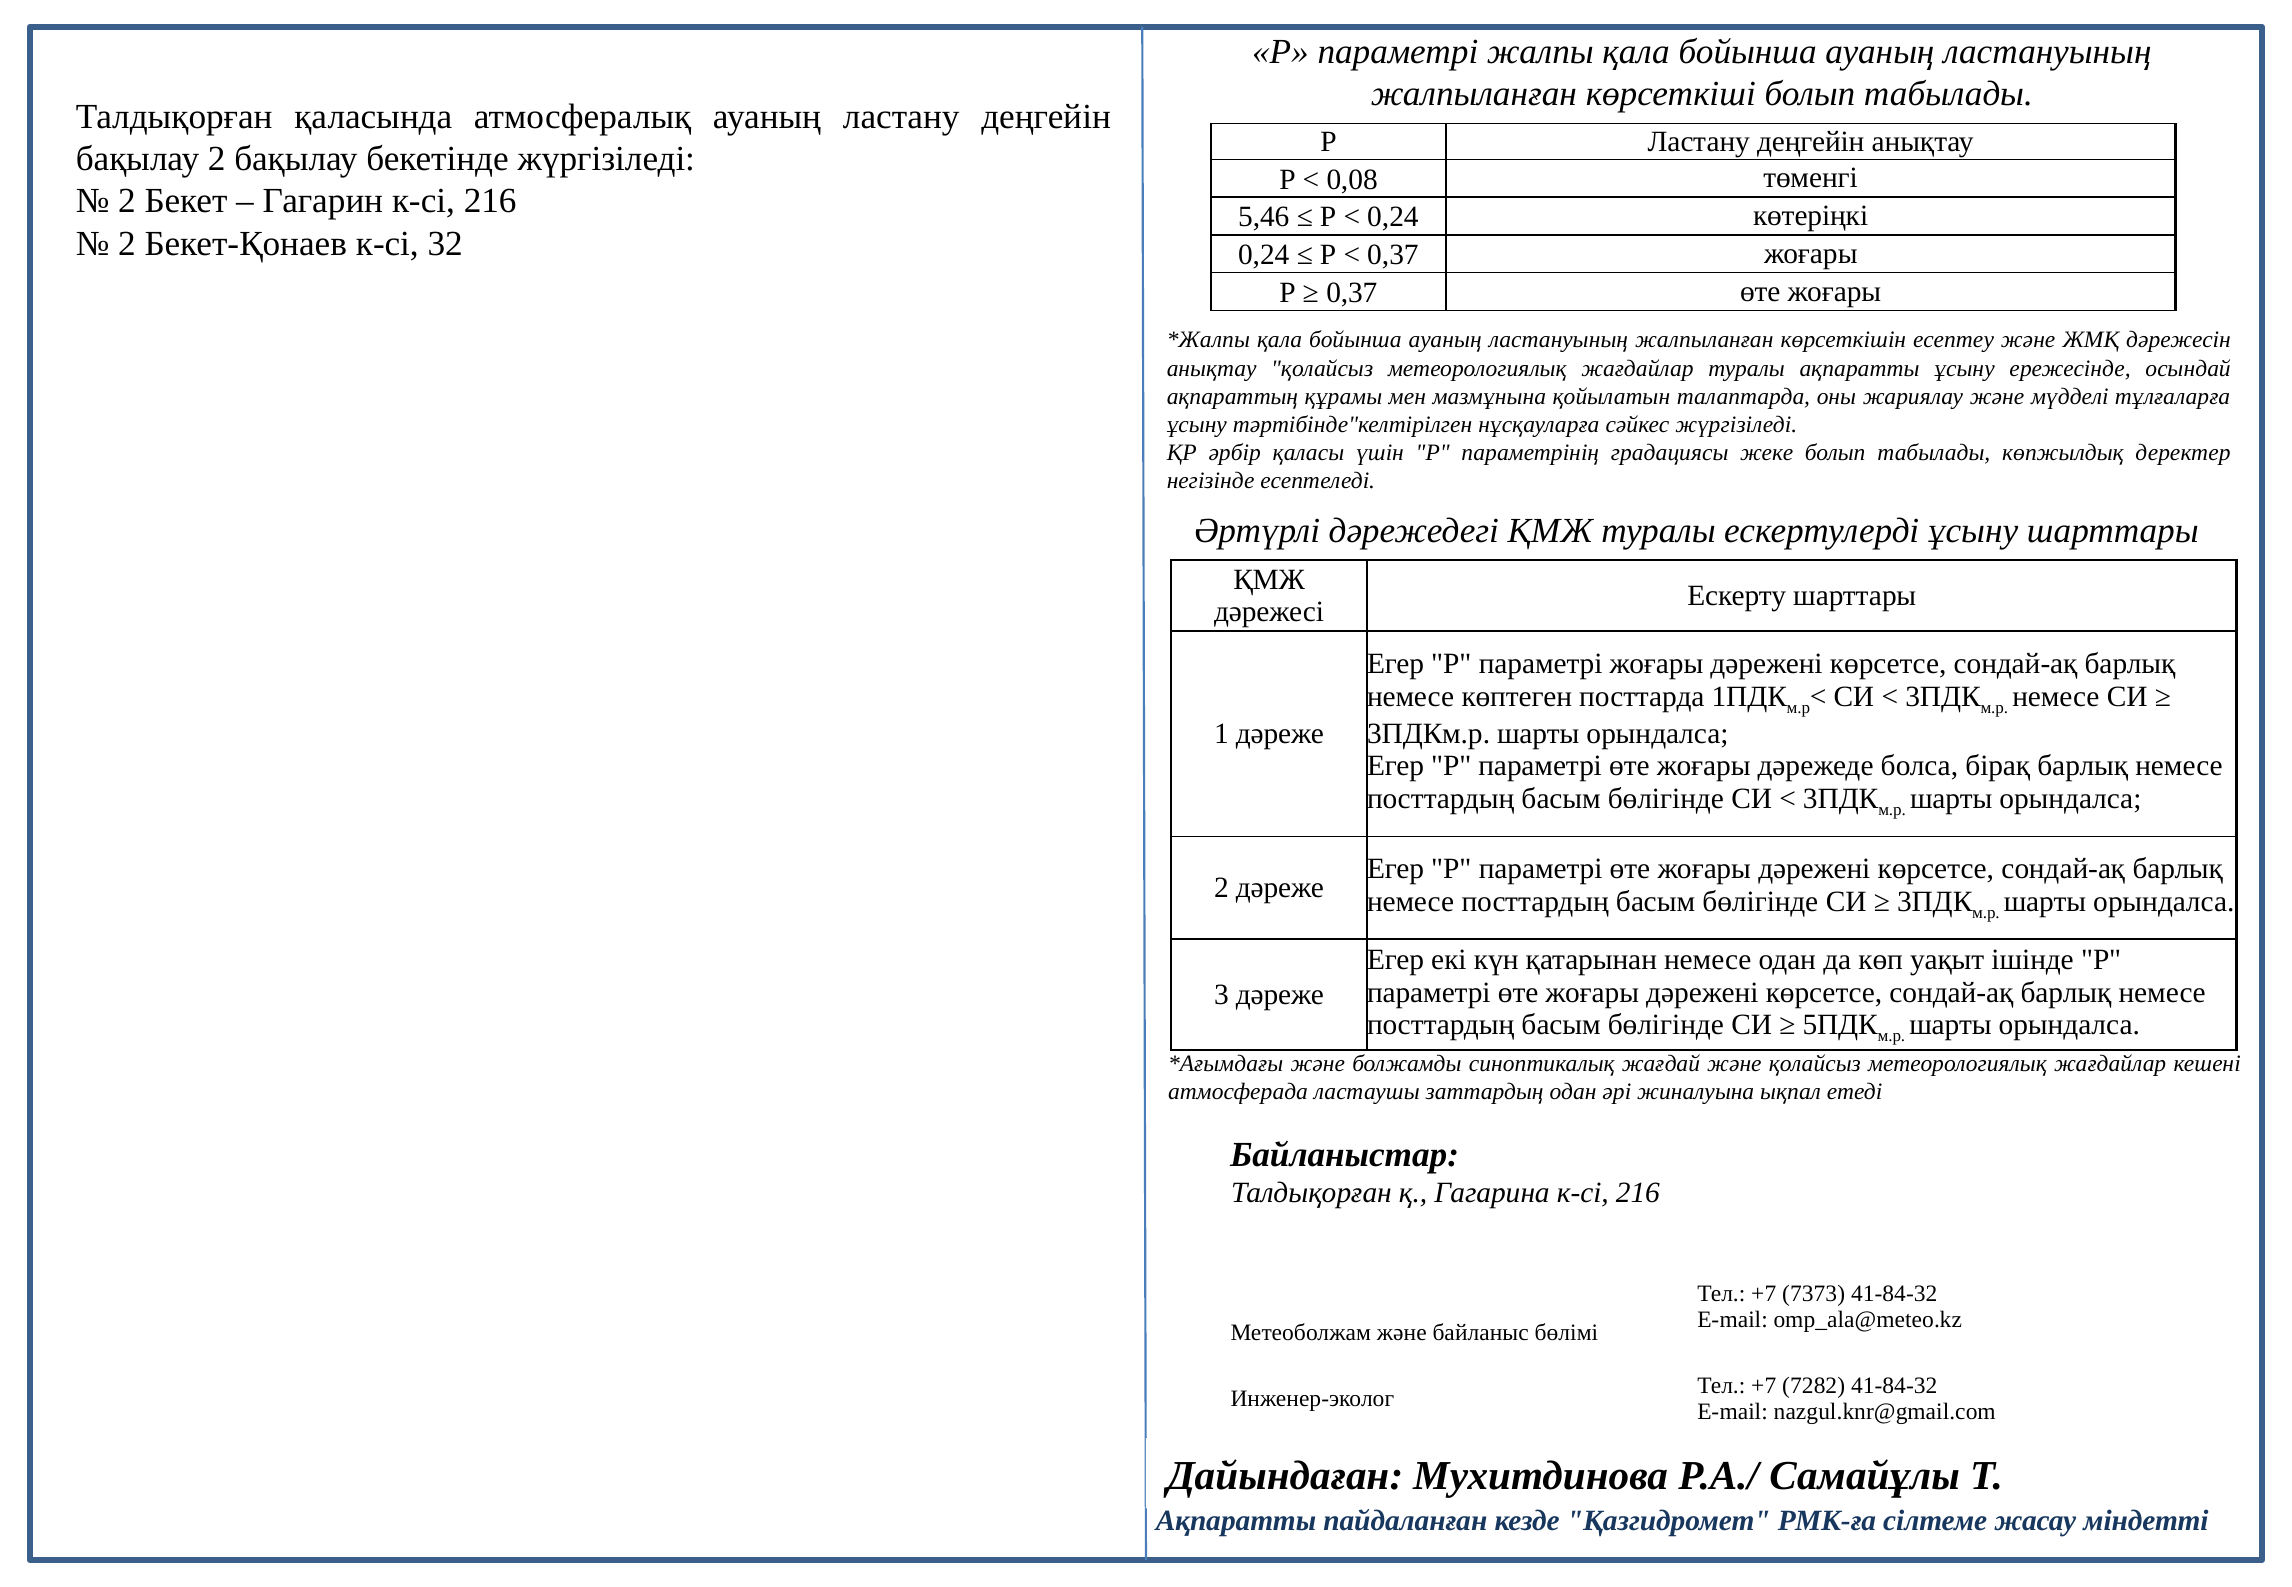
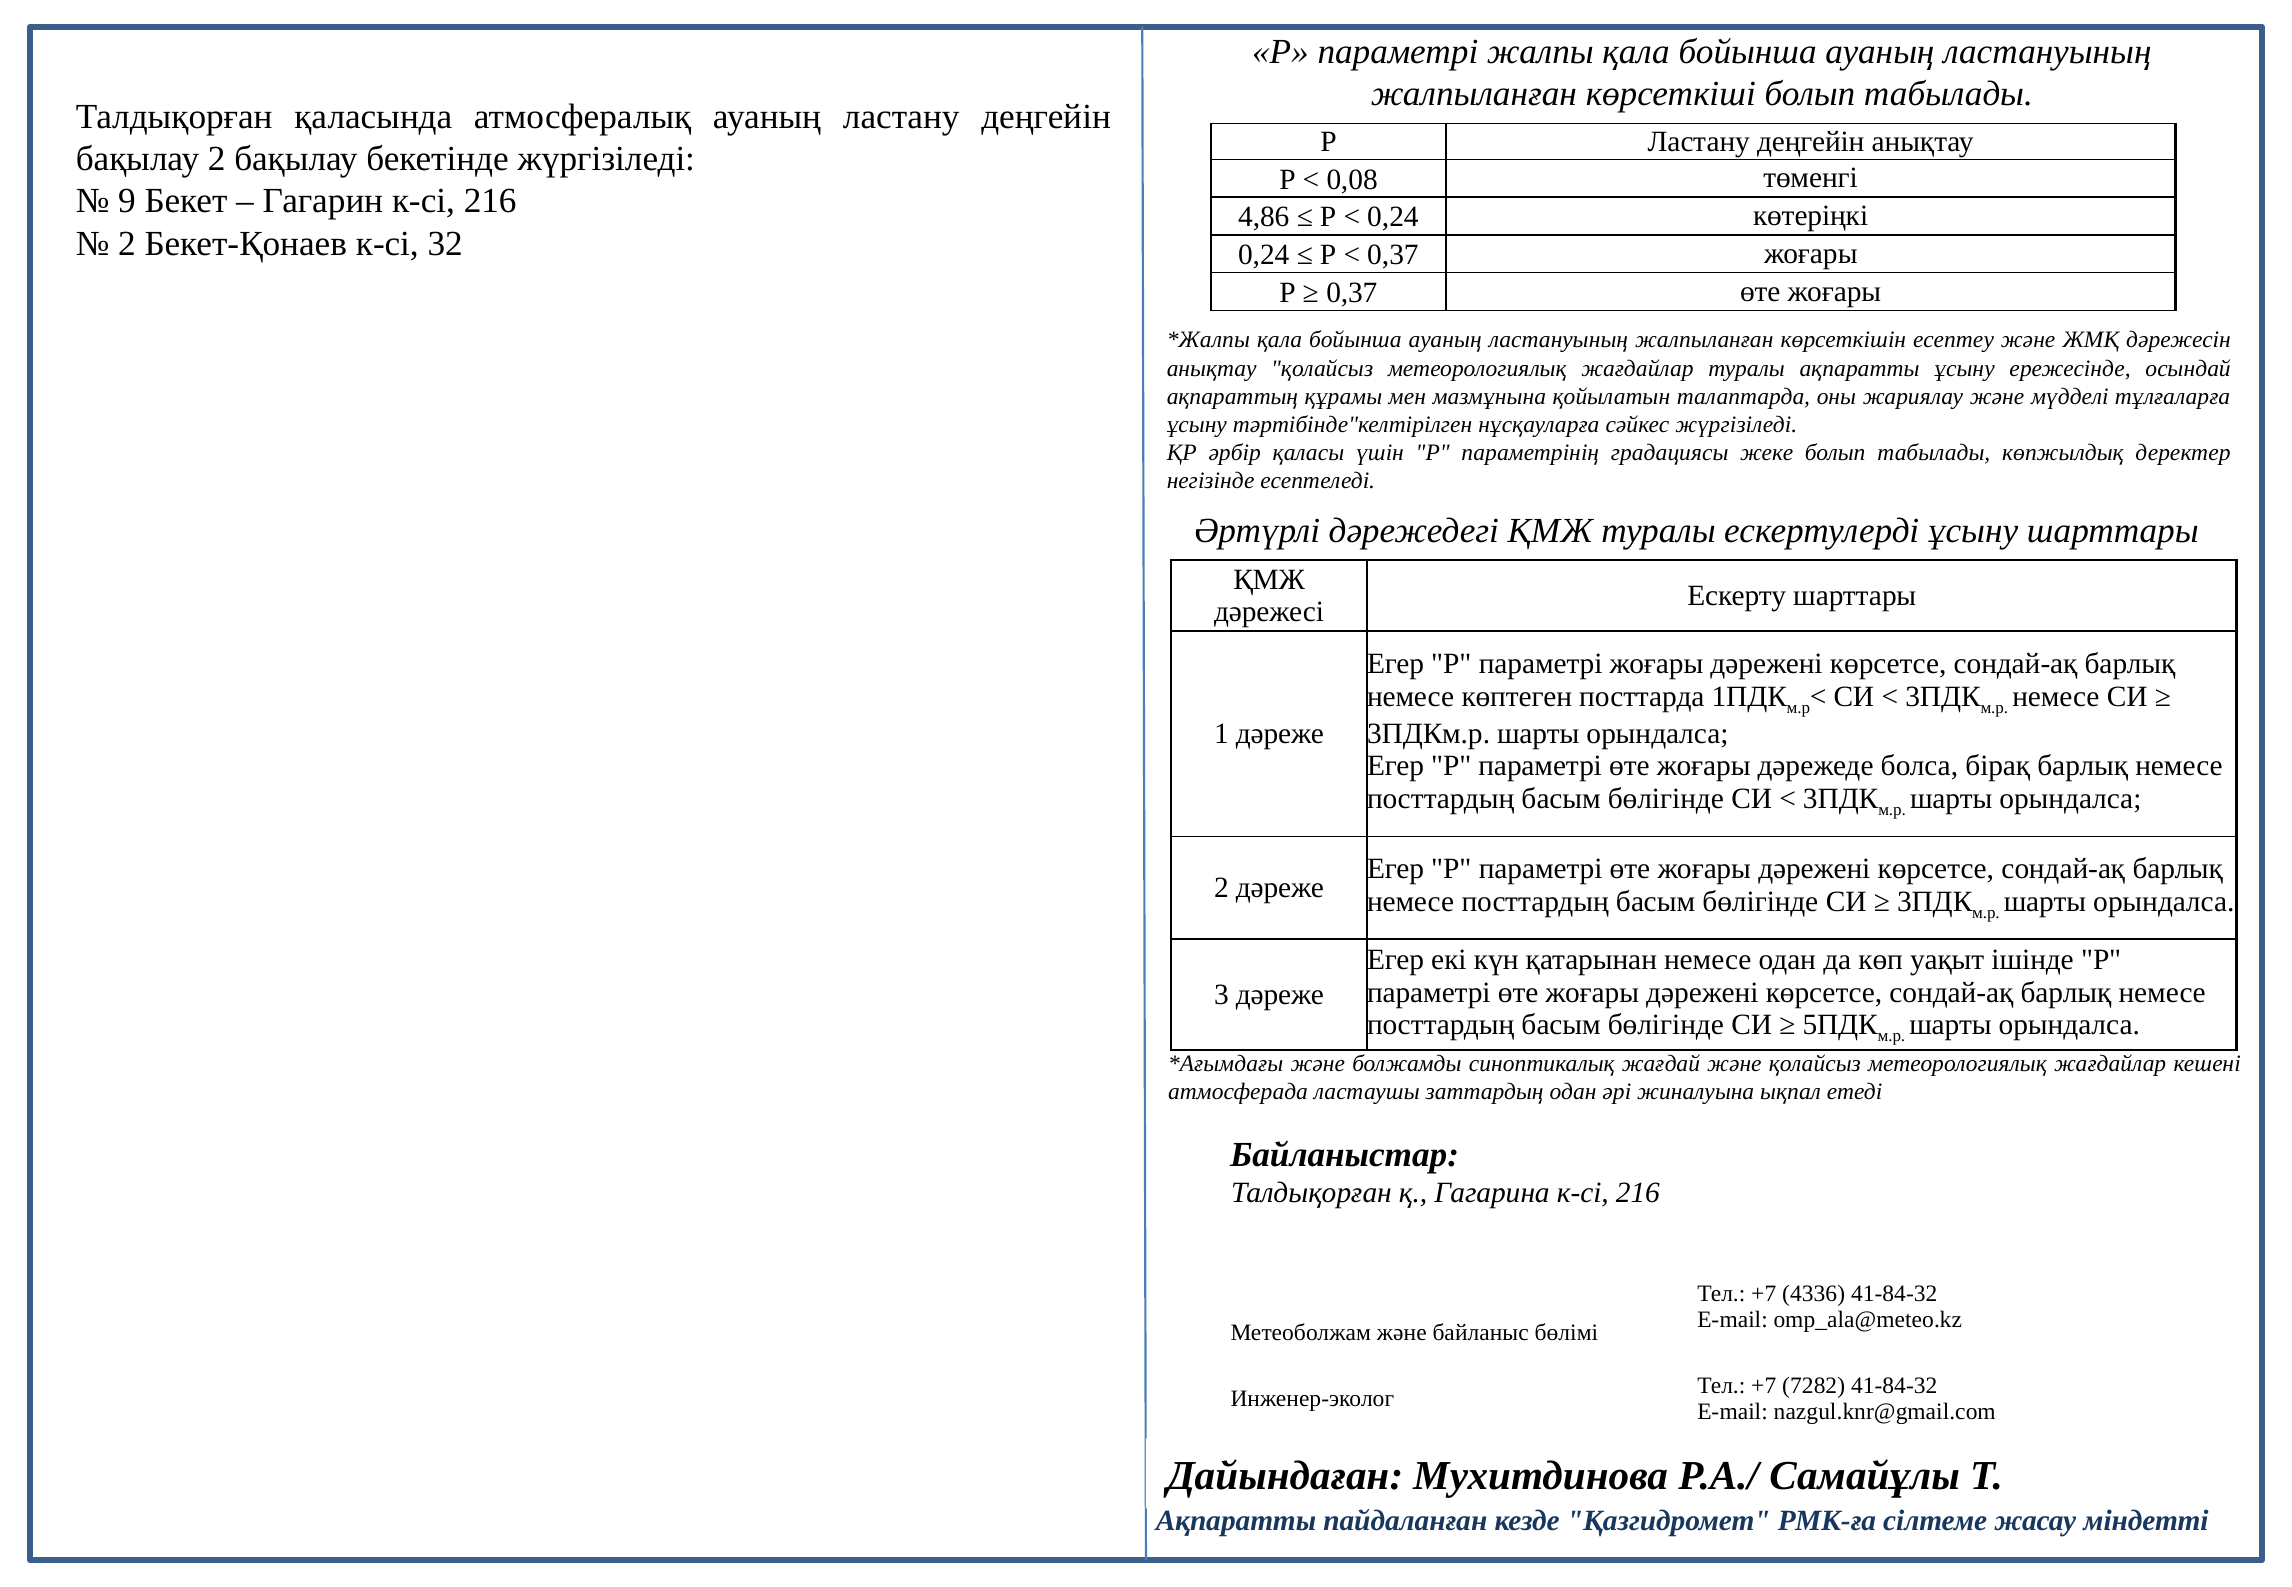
2 at (127, 201): 2 -> 9
5,46: 5,46 -> 4,86
7373: 7373 -> 4336
